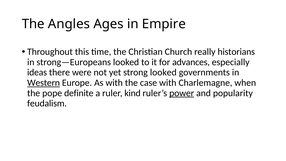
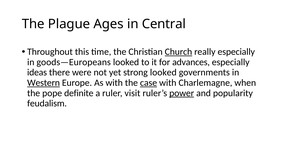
Angles: Angles -> Plague
Empire: Empire -> Central
Church underline: none -> present
really historians: historians -> especially
strong—Europeans: strong—Europeans -> goods—Europeans
case underline: none -> present
kind: kind -> visit
